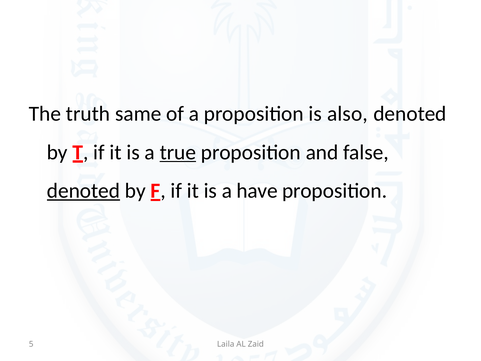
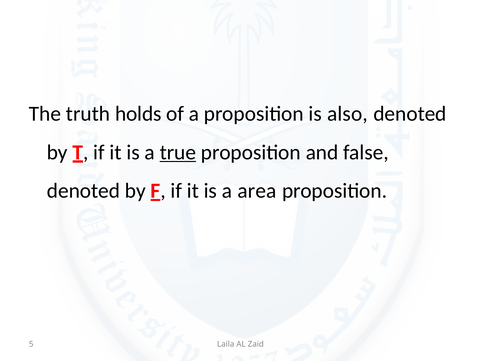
same: same -> holds
denoted at (83, 191) underline: present -> none
have: have -> area
